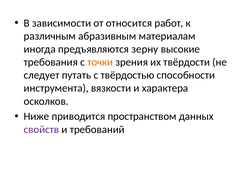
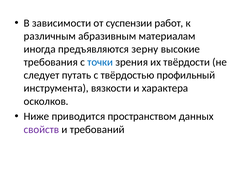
относится: относится -> суспензии
точки colour: orange -> blue
способности: способности -> профильный
